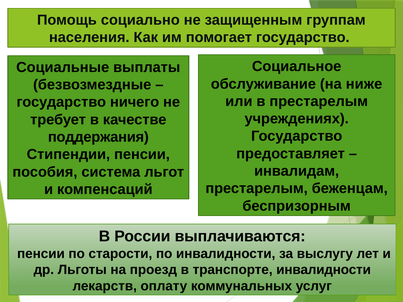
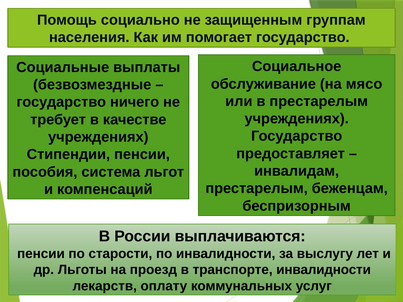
ниже: ниже -> мясо
поддержания at (98, 137): поддержания -> учреждениях
